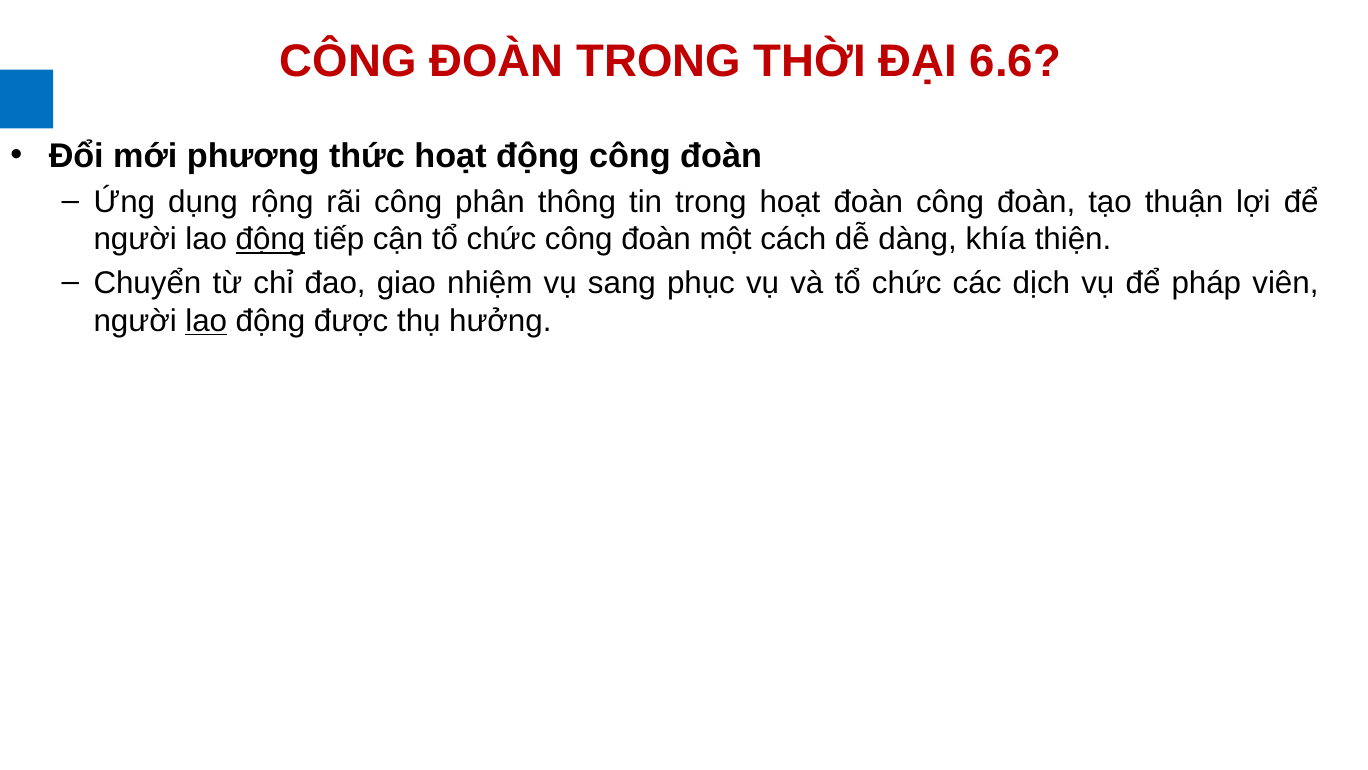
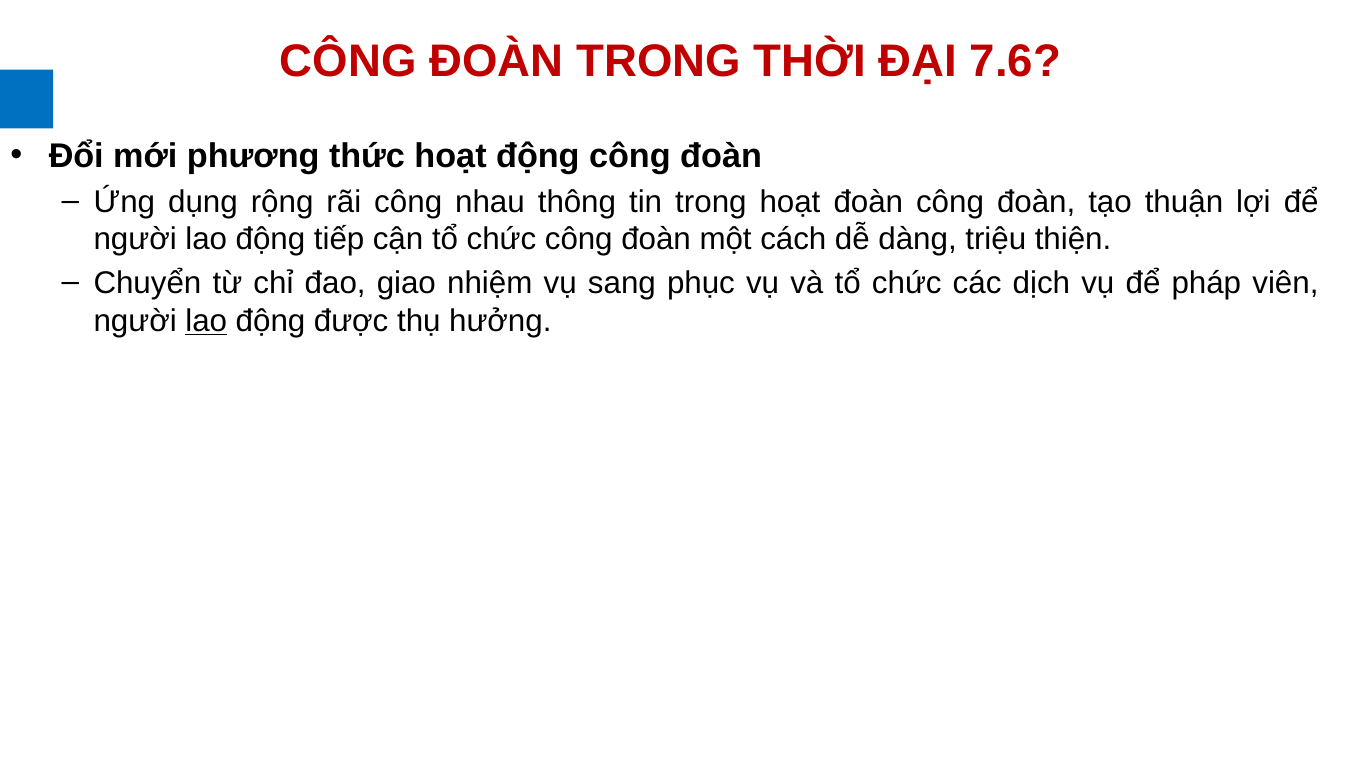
6.6: 6.6 -> 7.6
phân: phân -> nhau
động at (270, 239) underline: present -> none
khía: khía -> triệu
